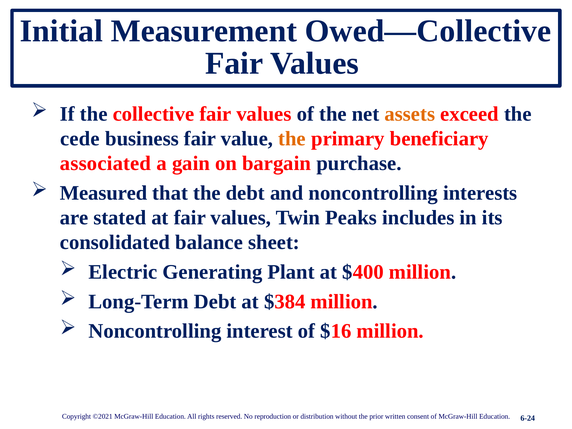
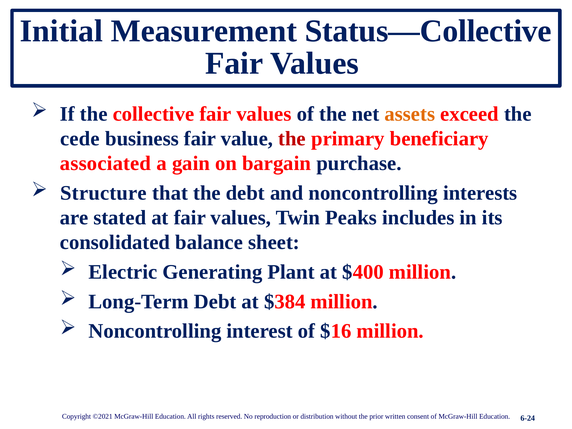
Owed—Collective: Owed—Collective -> Status—Collective
the at (292, 139) colour: orange -> red
Measured: Measured -> Structure
